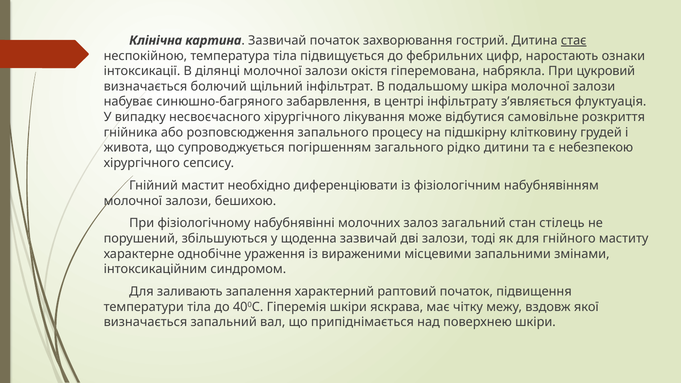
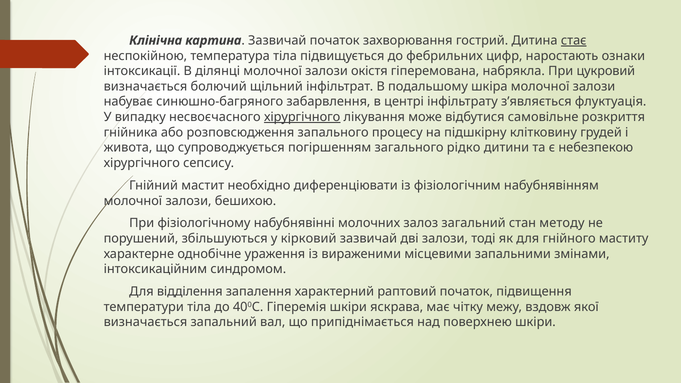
хірургічного at (302, 117) underline: none -> present
стілець: стілець -> методу
щоденна: щоденна -> кірковий
заливають: заливають -> відділення
